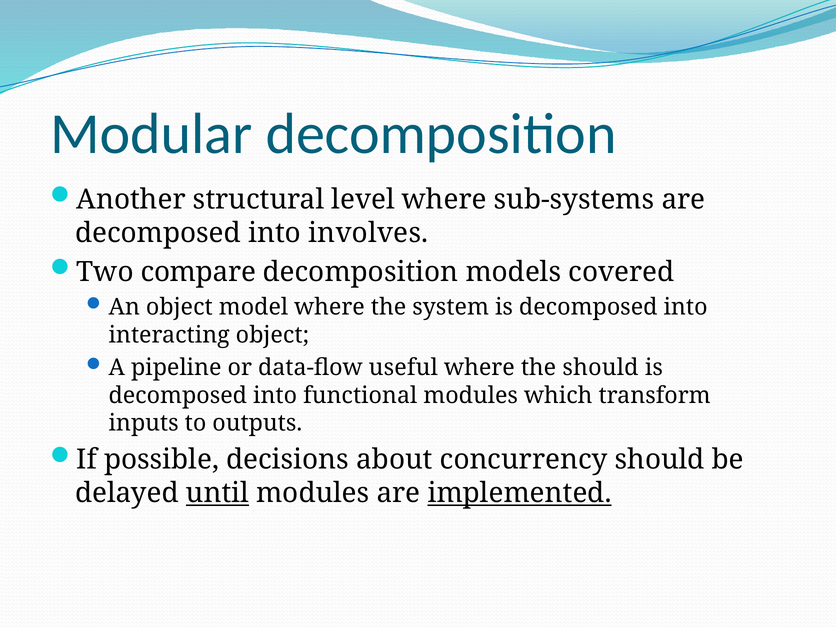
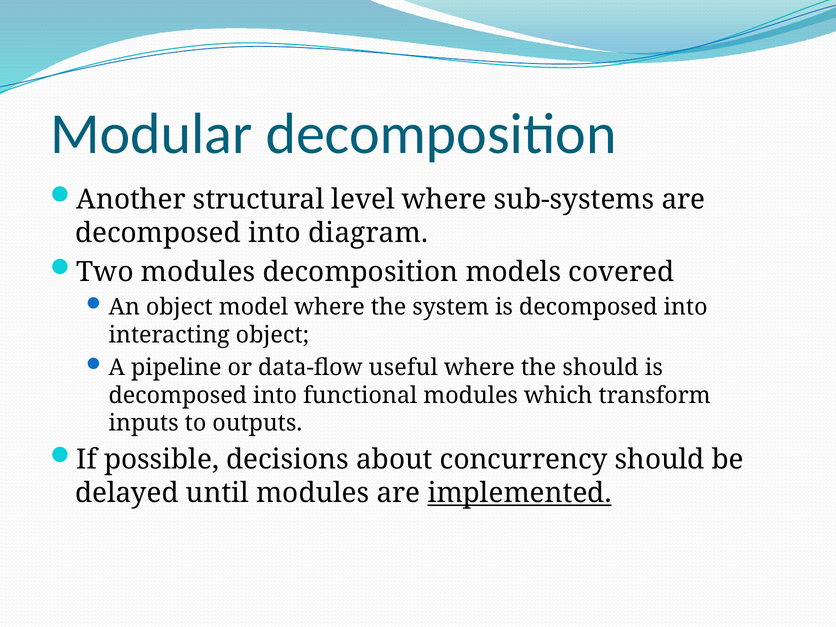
involves: involves -> diagram
Two compare: compare -> modules
until underline: present -> none
